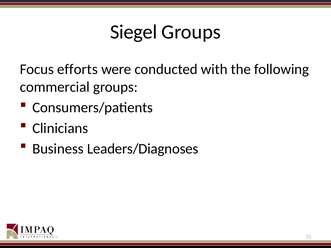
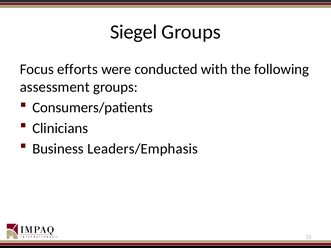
commercial: commercial -> assessment
Leaders/Diagnoses: Leaders/Diagnoses -> Leaders/Emphasis
